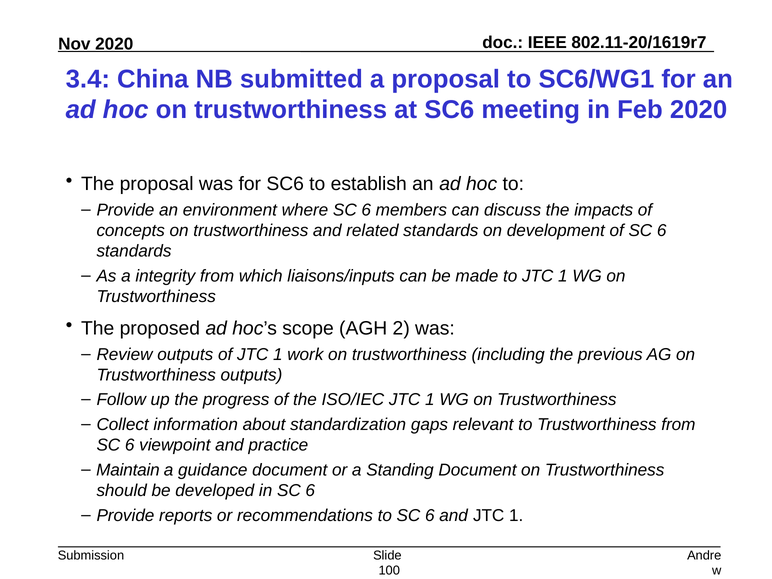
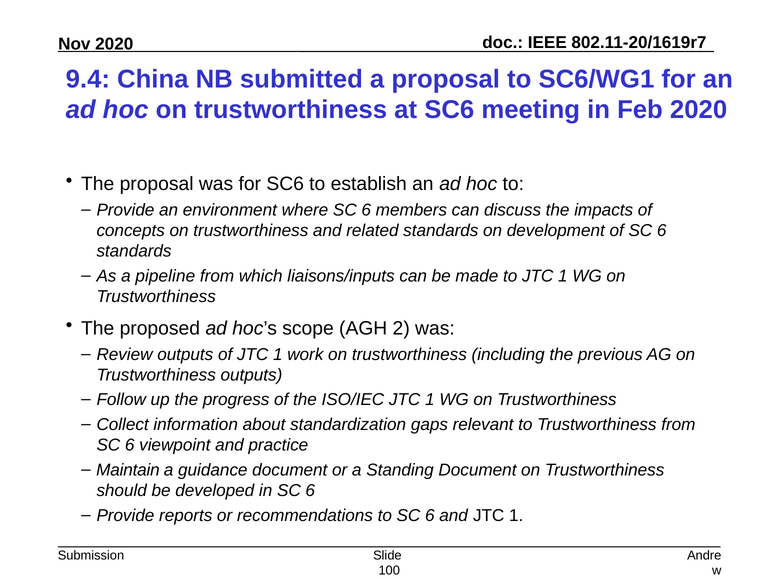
3.4: 3.4 -> 9.4
integrity: integrity -> pipeline
